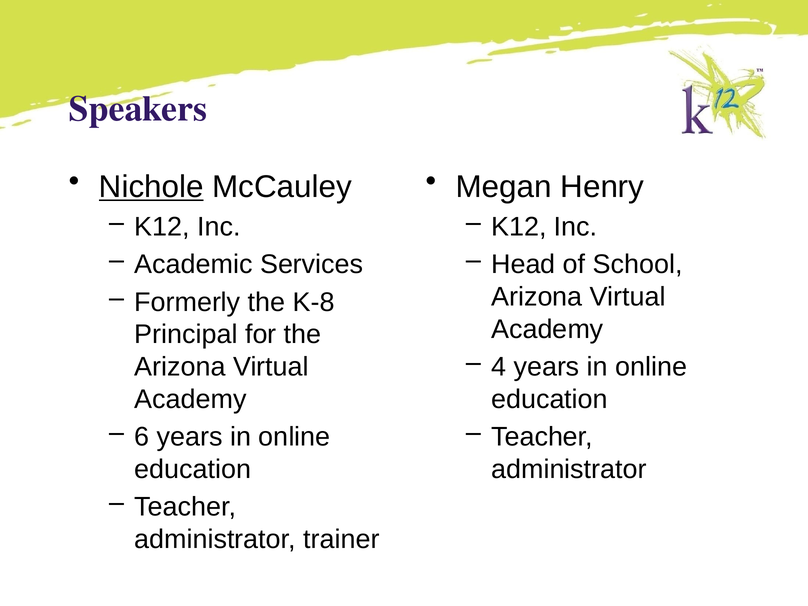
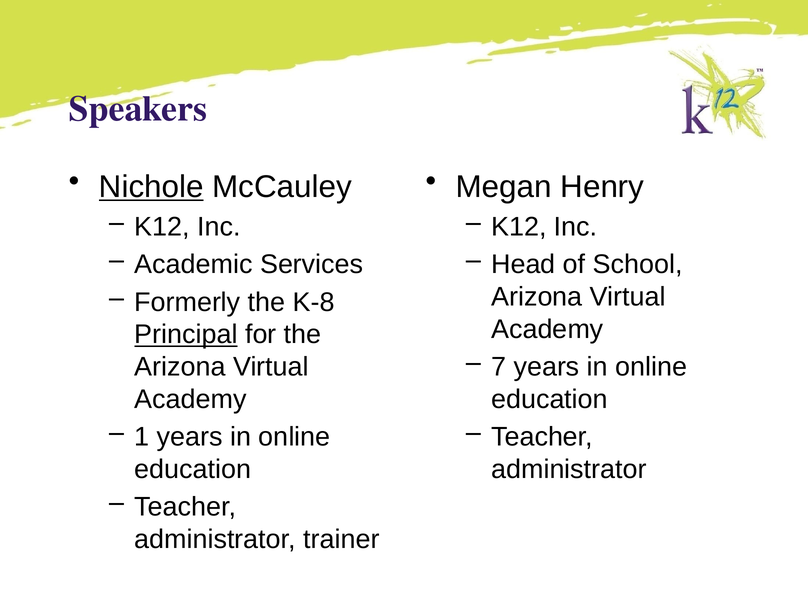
Principal underline: none -> present
4: 4 -> 7
6: 6 -> 1
